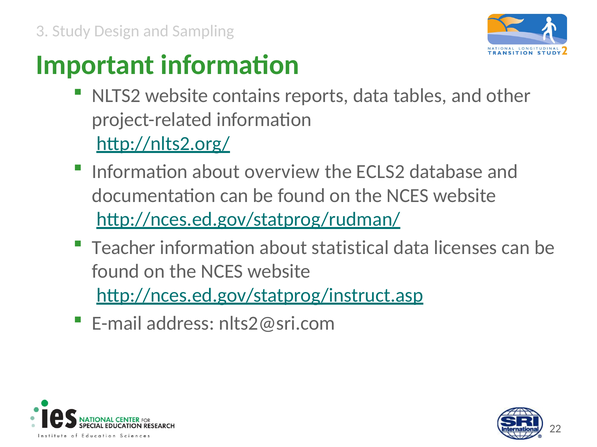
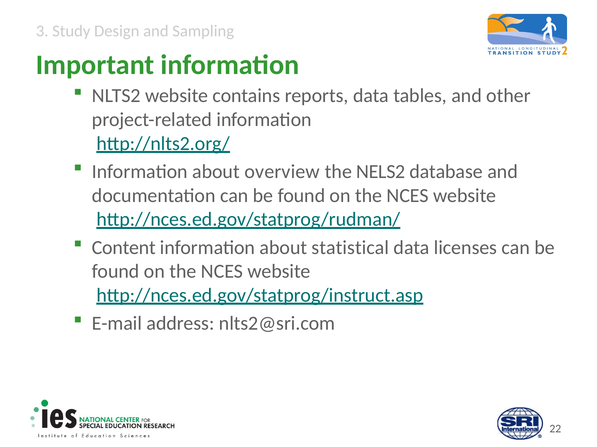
ECLS2: ECLS2 -> NELS2
Teacher: Teacher -> Content
